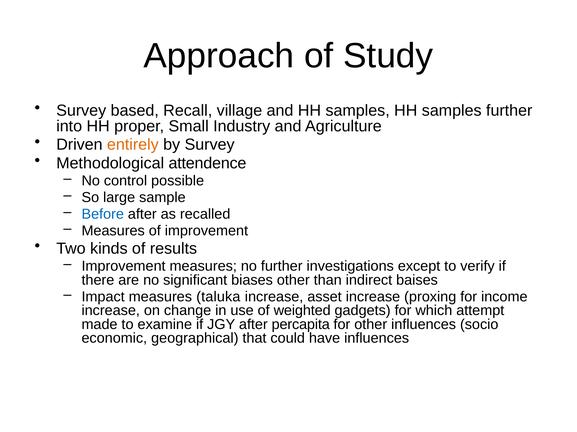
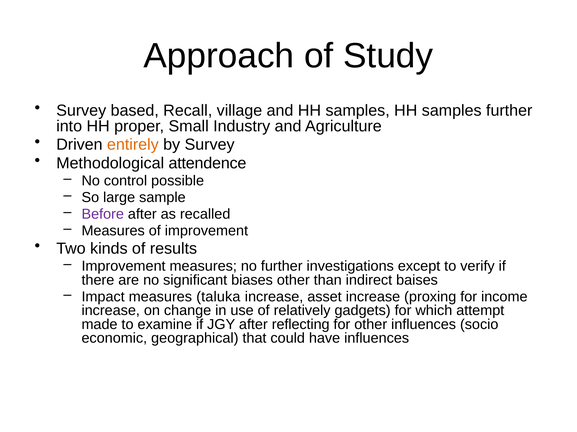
Before colour: blue -> purple
weighted: weighted -> relatively
percapita: percapita -> reflecting
